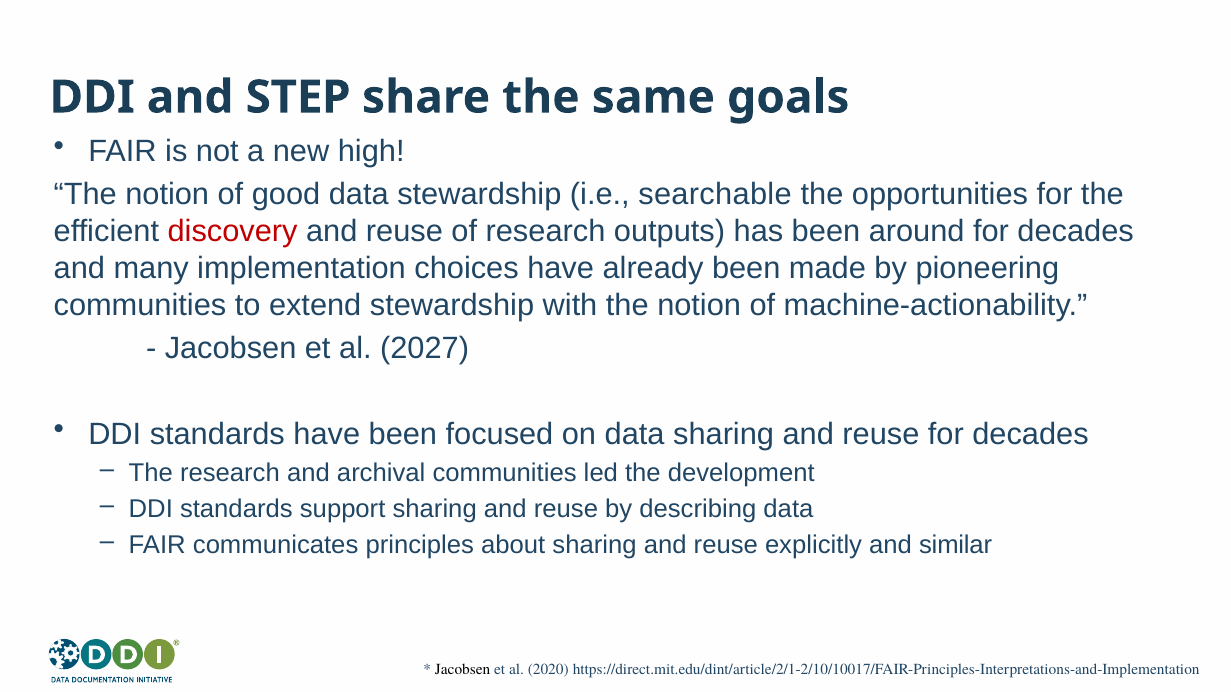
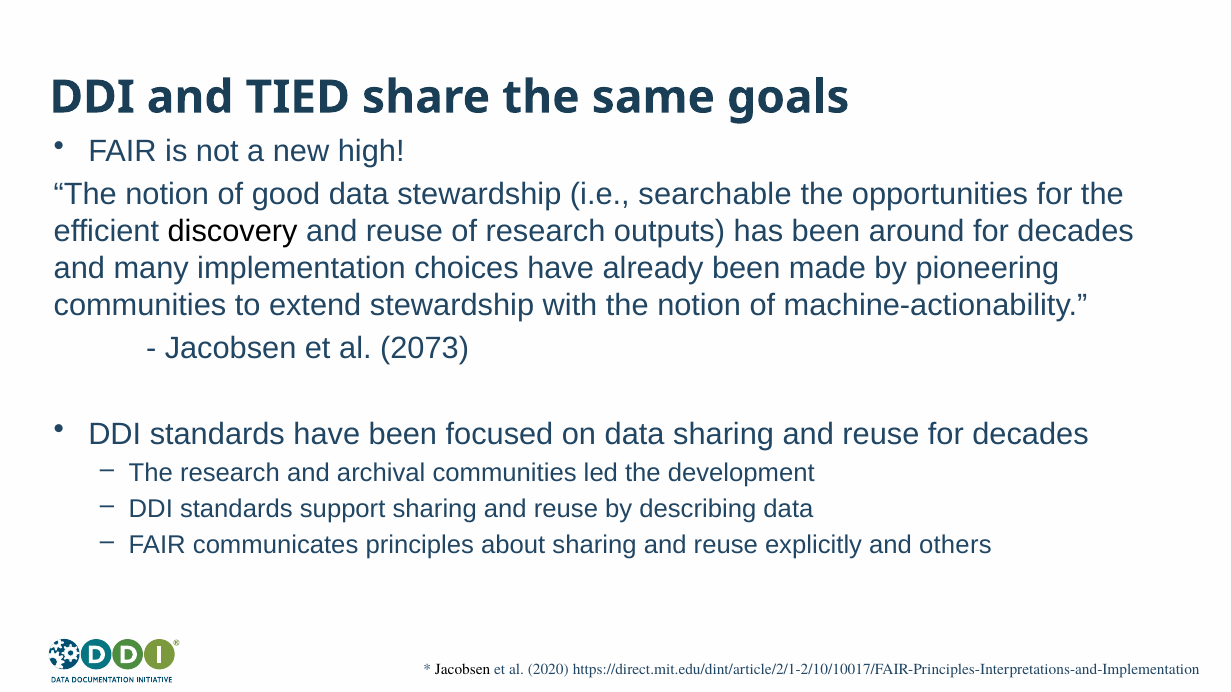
STEP: STEP -> TIED
discovery colour: red -> black
2027: 2027 -> 2073
similar: similar -> others
